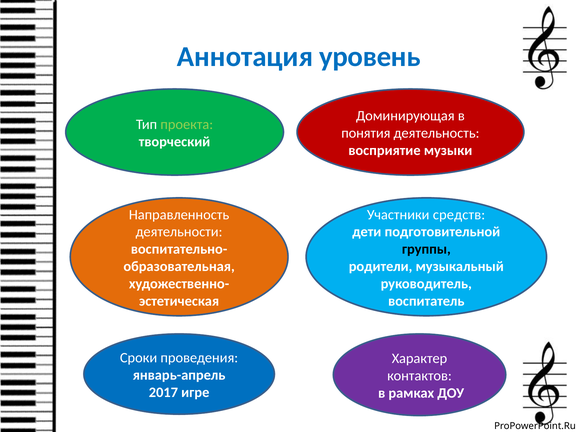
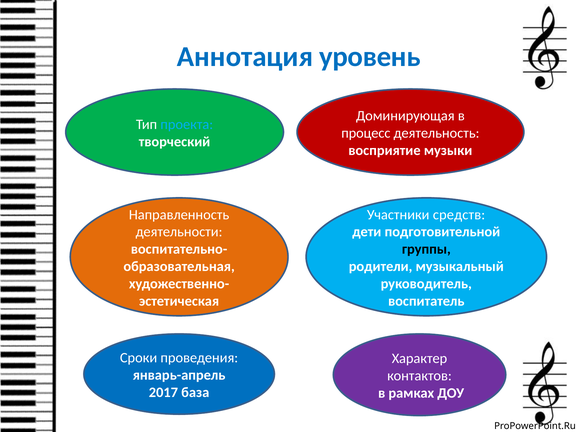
проекта colour: light green -> light blue
понятия: понятия -> процесс
игре: игре -> база
